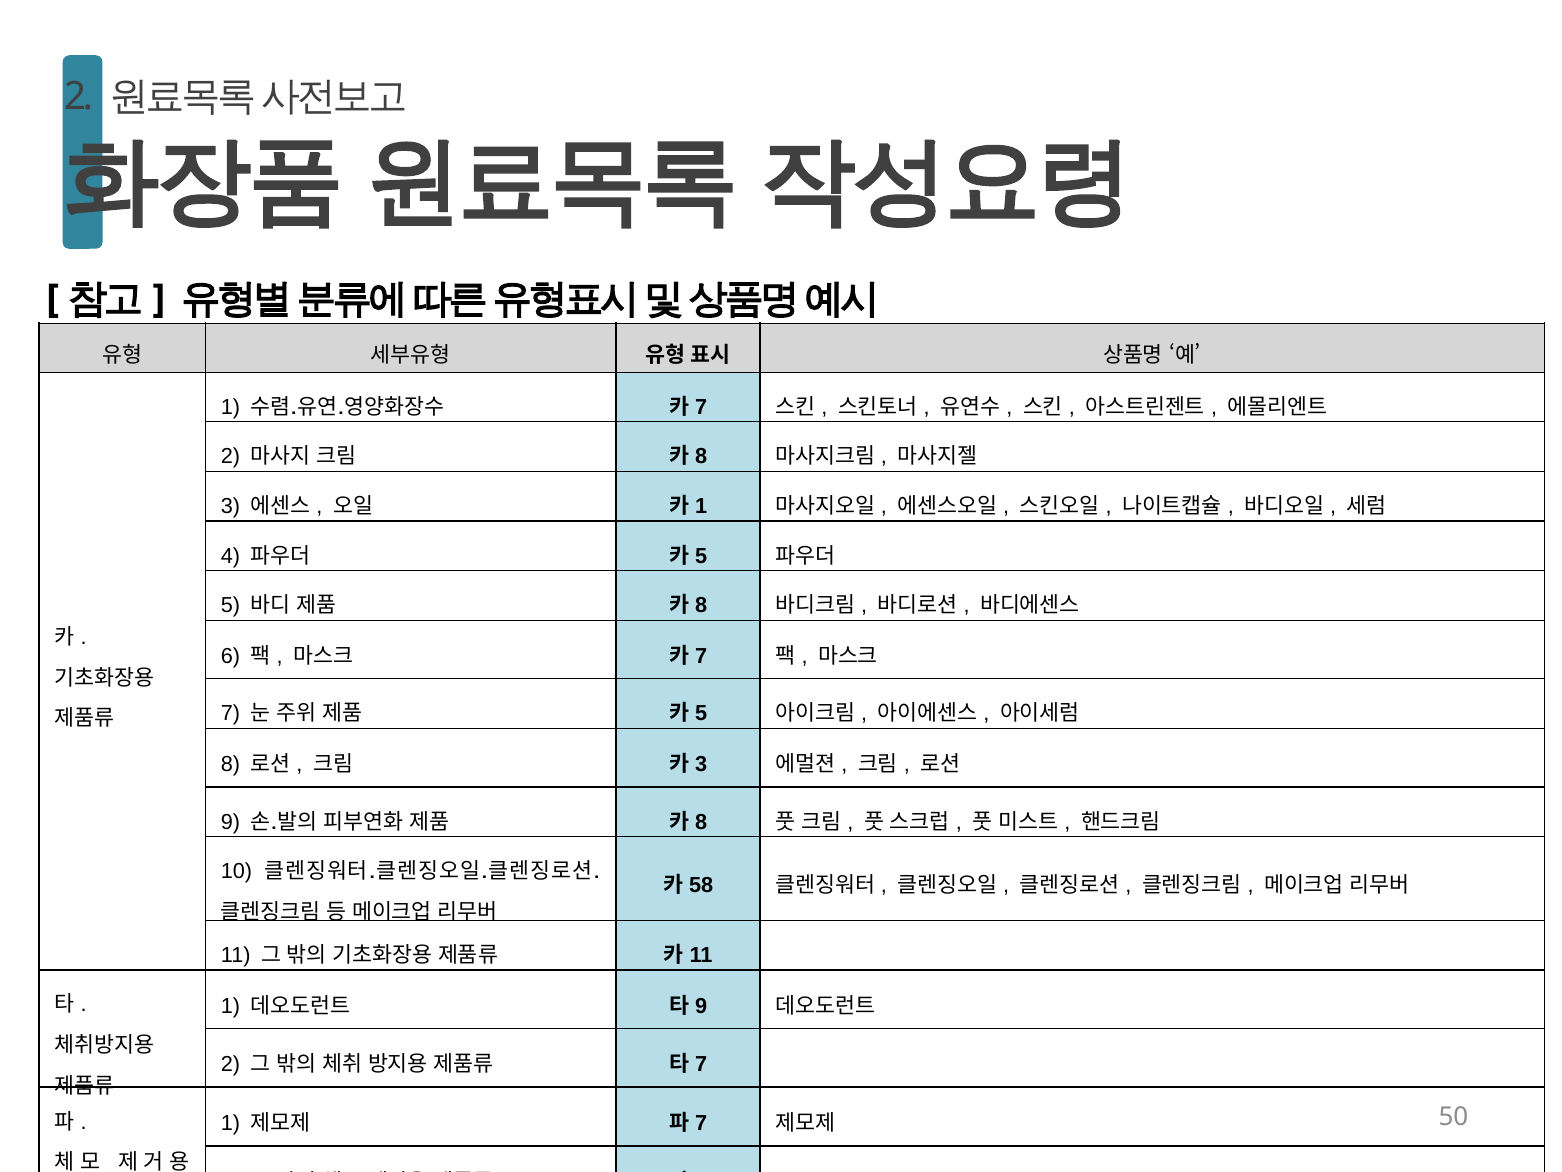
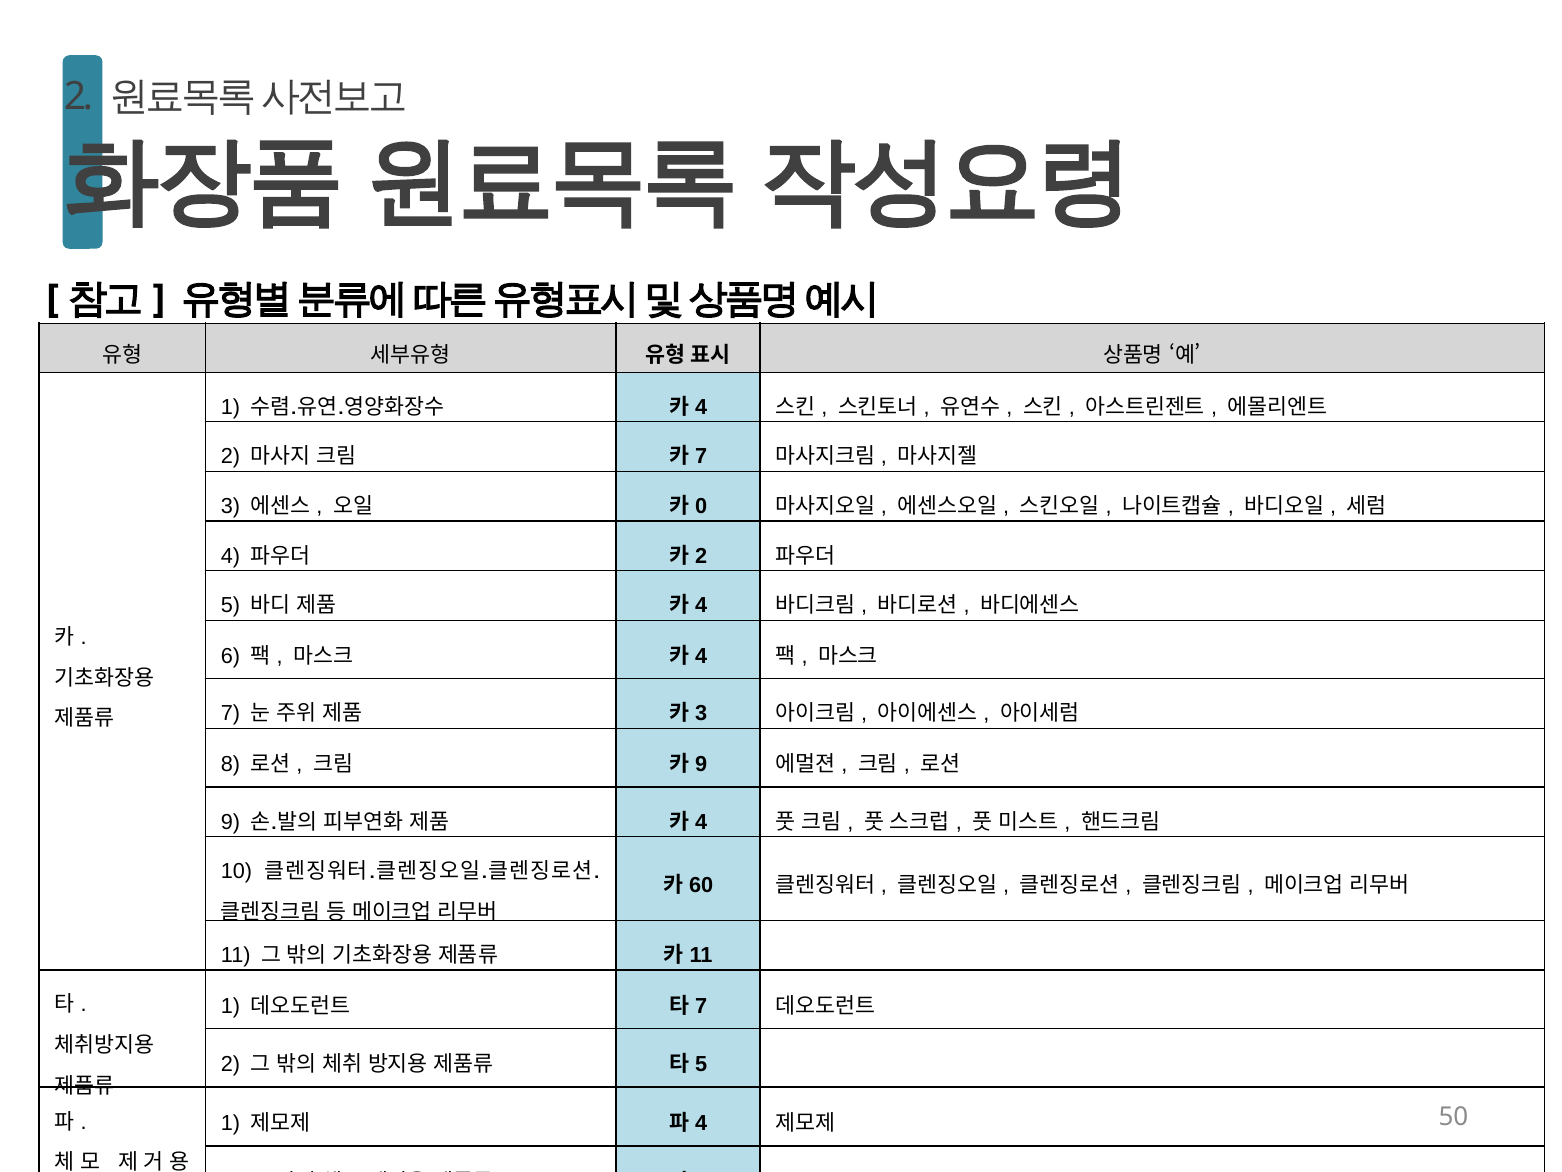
7 at (701, 407): 7 -> 4
8 at (701, 457): 8 -> 7
1 at (701, 506): 1 -> 0
5 at (701, 556): 5 -> 2
8 at (701, 605): 8 -> 4
7 at (701, 656): 7 -> 4
5 at (701, 714): 5 -> 3
3 at (701, 764): 3 -> 9
8 at (701, 822): 8 -> 4
58: 58 -> 60
9 at (701, 1006): 9 -> 7
7 at (701, 1064): 7 -> 5
7 at (701, 1123): 7 -> 4
